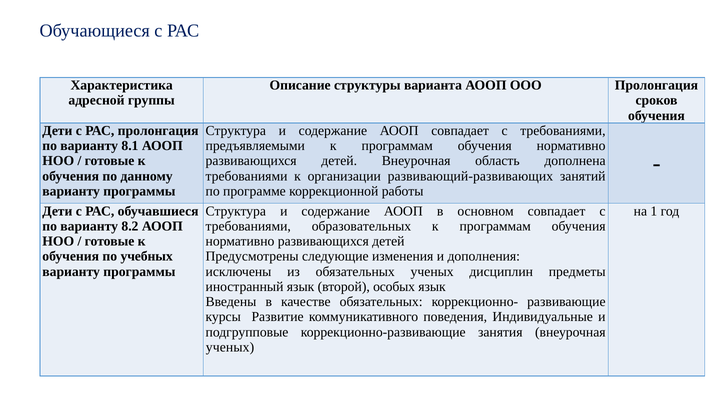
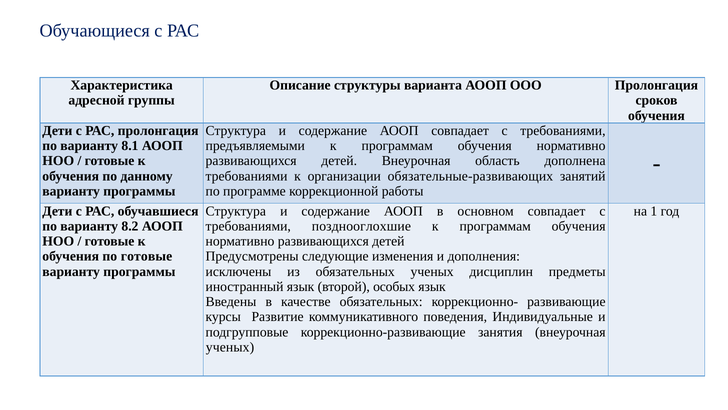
развивающий-развивающих: развивающий-развивающих -> обязательные-развивающих
образовательных: образовательных -> позднооглохшие
по учебных: учебных -> готовые
